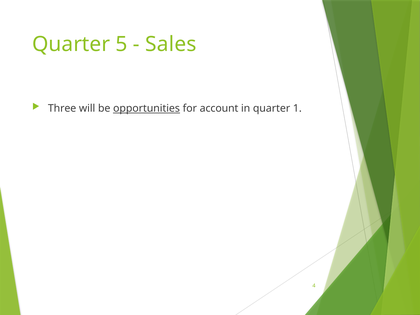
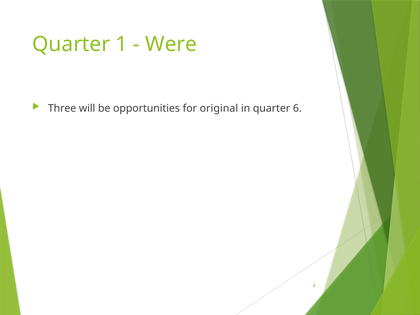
5: 5 -> 1
Sales: Sales -> Were
opportunities underline: present -> none
account: account -> original
1: 1 -> 6
